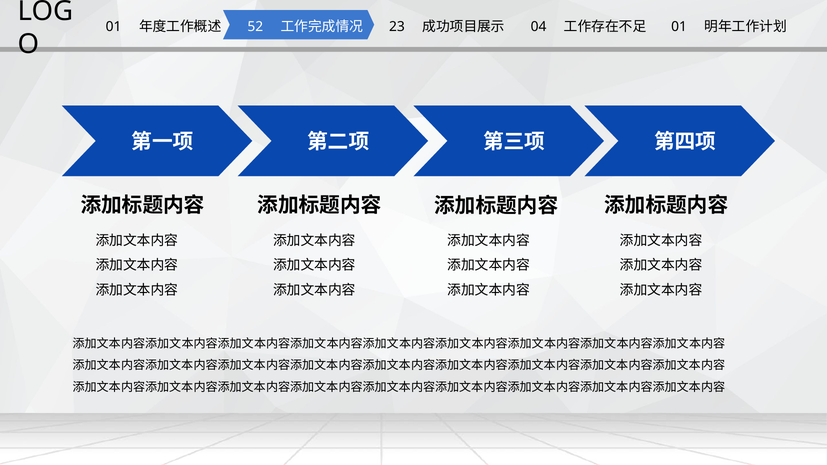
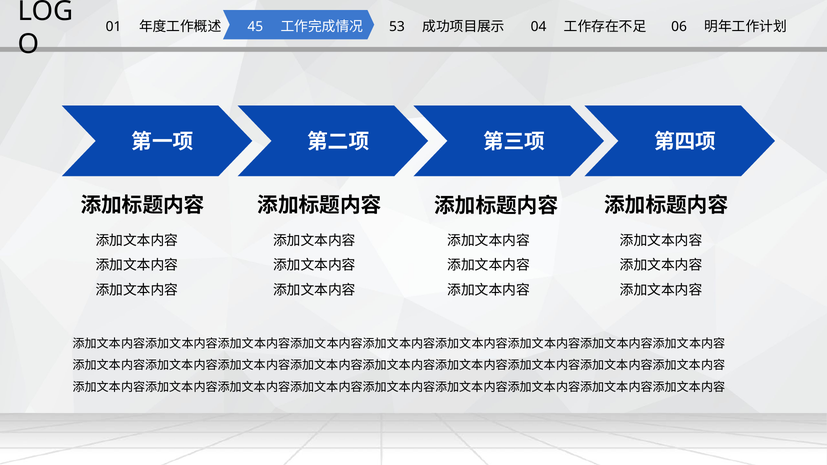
52: 52 -> 45
23: 23 -> 53
01 at (679, 27): 01 -> 06
